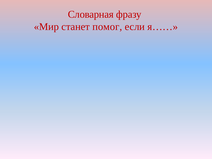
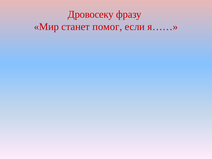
Словарная: Словарная -> Дровосеку
